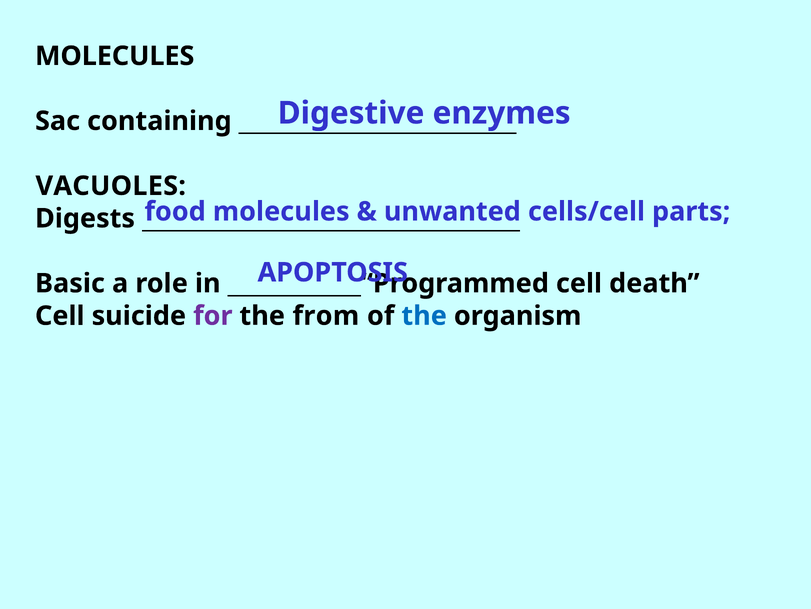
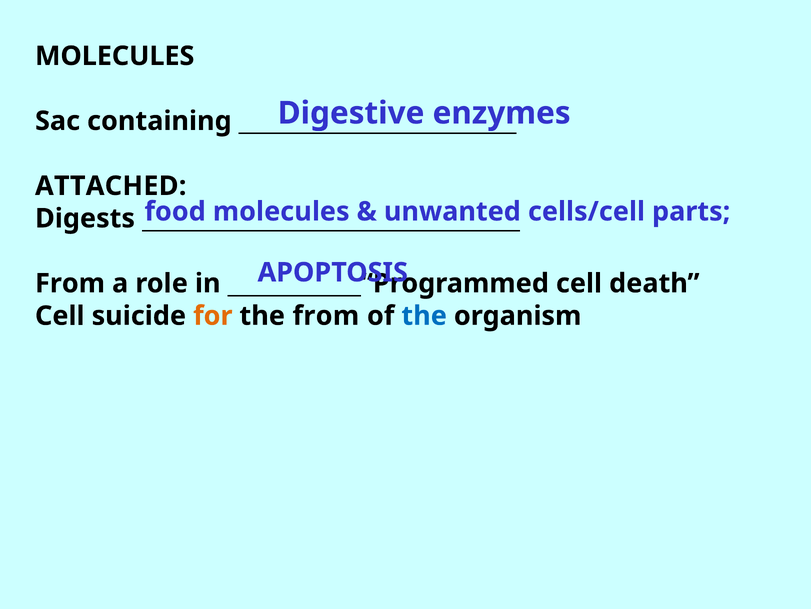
VACUOLES: VACUOLES -> ATTACHED
Basic at (70, 283): Basic -> From
for colour: purple -> orange
